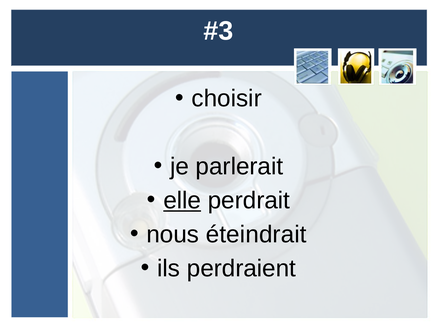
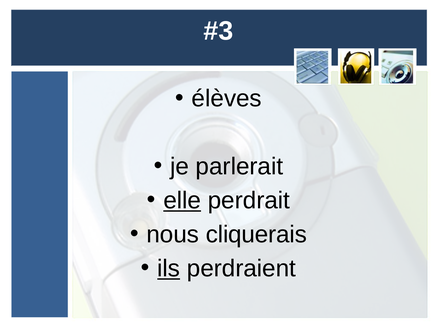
choisir: choisir -> élèves
éteindrait: éteindrait -> cliquerais
ils underline: none -> present
